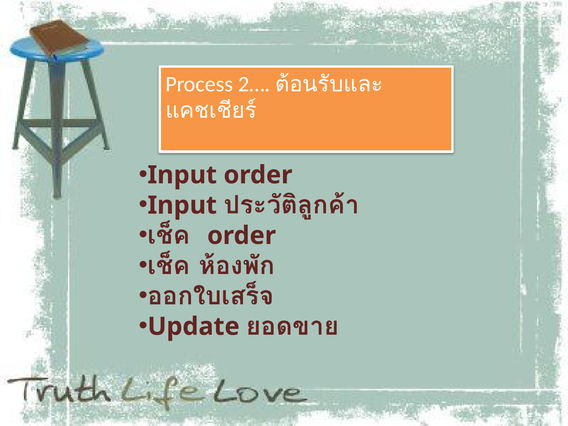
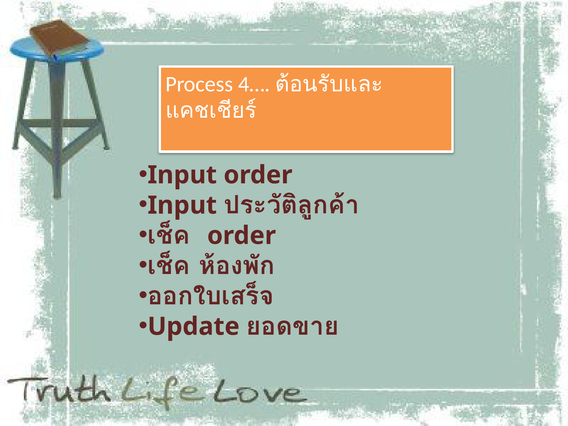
2…: 2… -> 4…
